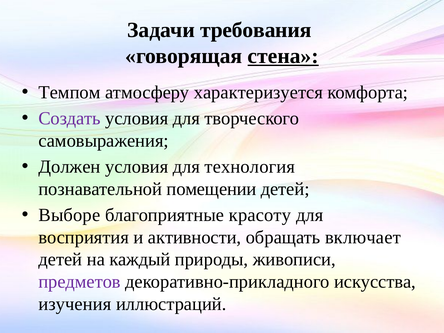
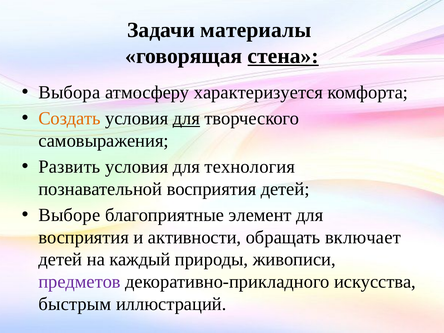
требования: требования -> материалы
Темпом: Темпом -> Выбора
Создать colour: purple -> orange
для at (186, 118) underline: none -> present
Должен: Должен -> Развить
познавательной помещении: помещении -> восприятия
красоту: красоту -> элемент
изучения: изучения -> быстрым
